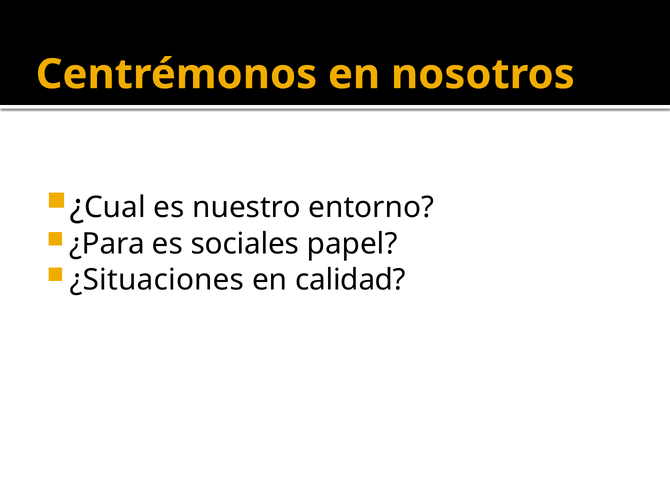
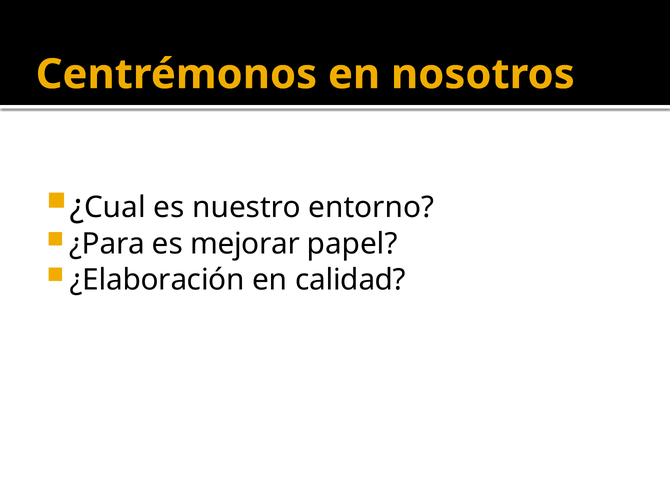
sociales: sociales -> mejorar
¿Situaciones: ¿Situaciones -> ¿Elaboración
